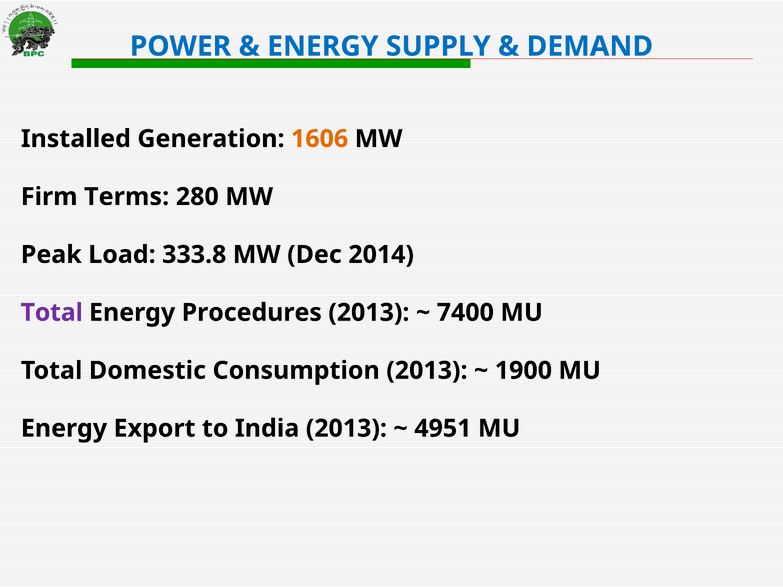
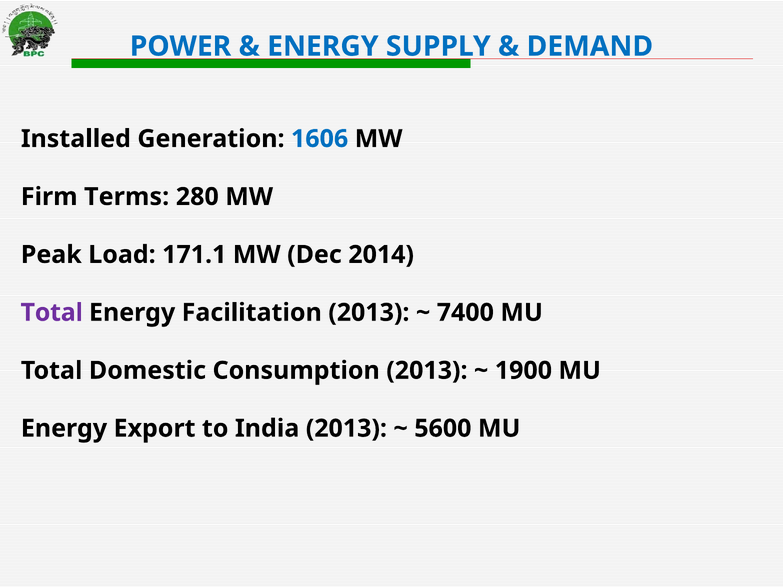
1606 colour: orange -> blue
333.8: 333.8 -> 171.1
Procedures: Procedures -> Facilitation
4951: 4951 -> 5600
